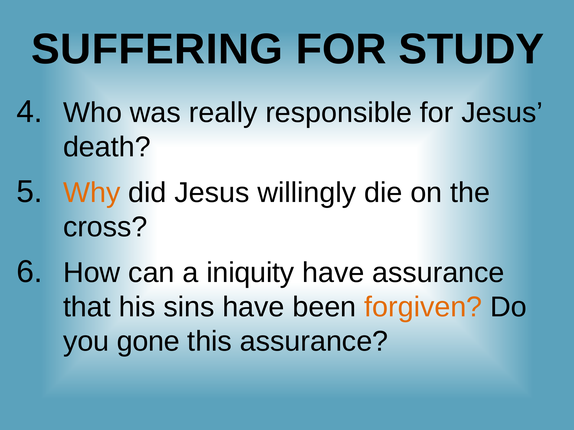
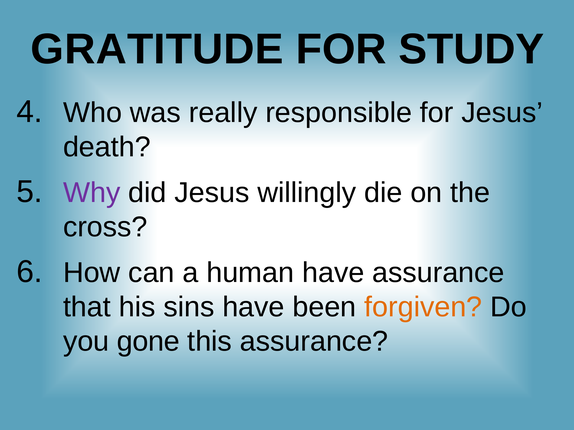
SUFFERING: SUFFERING -> GRATITUDE
Why colour: orange -> purple
iniquity: iniquity -> human
